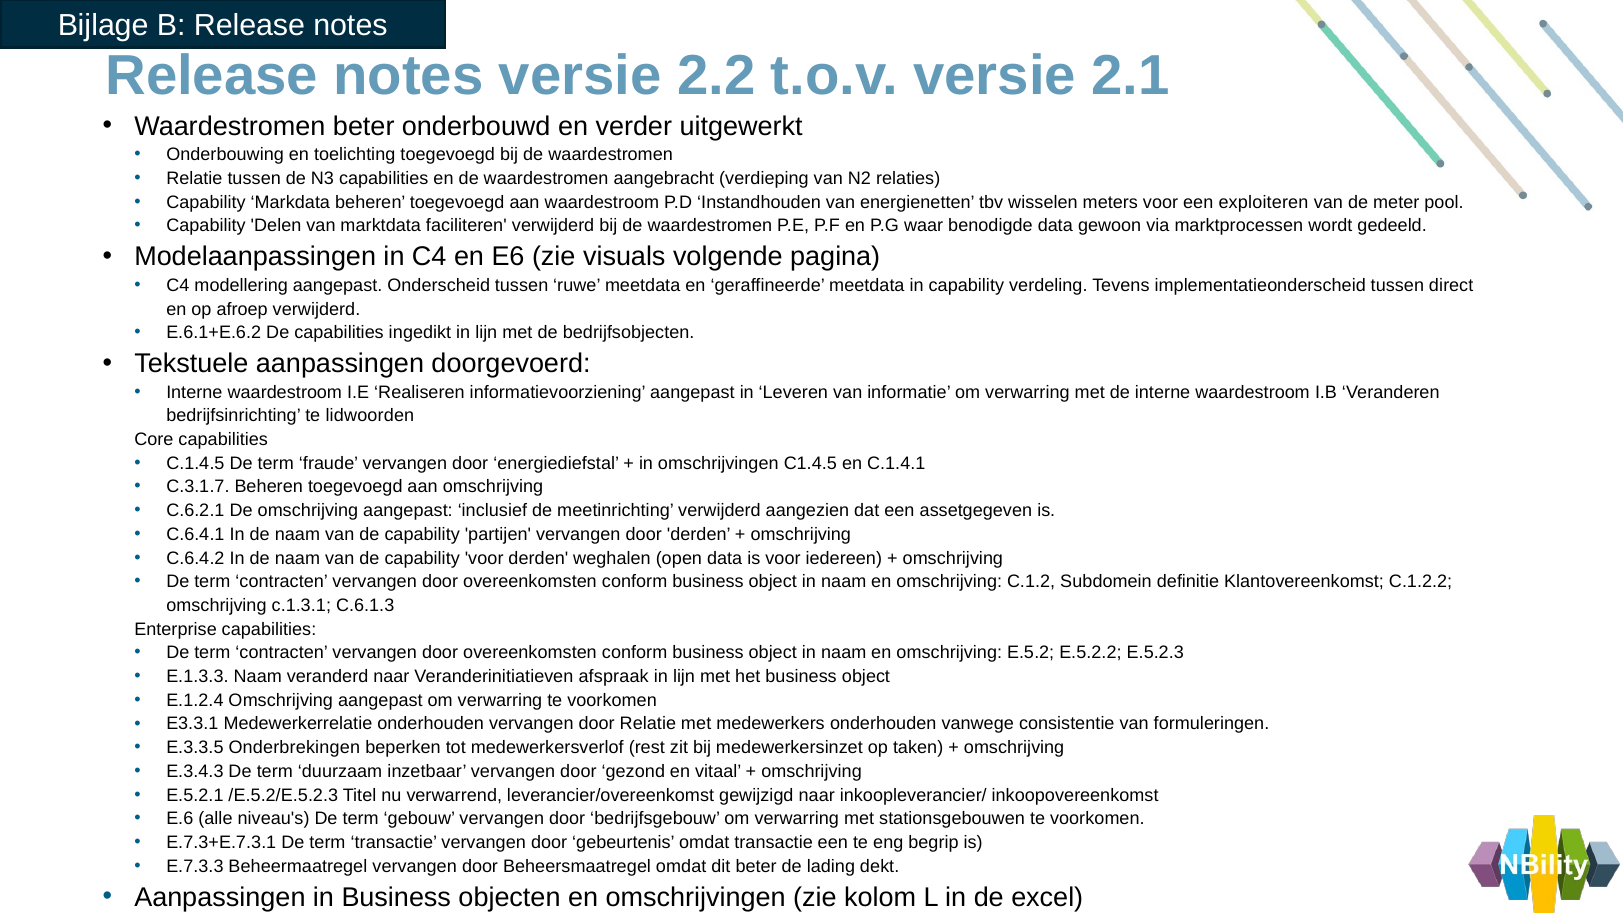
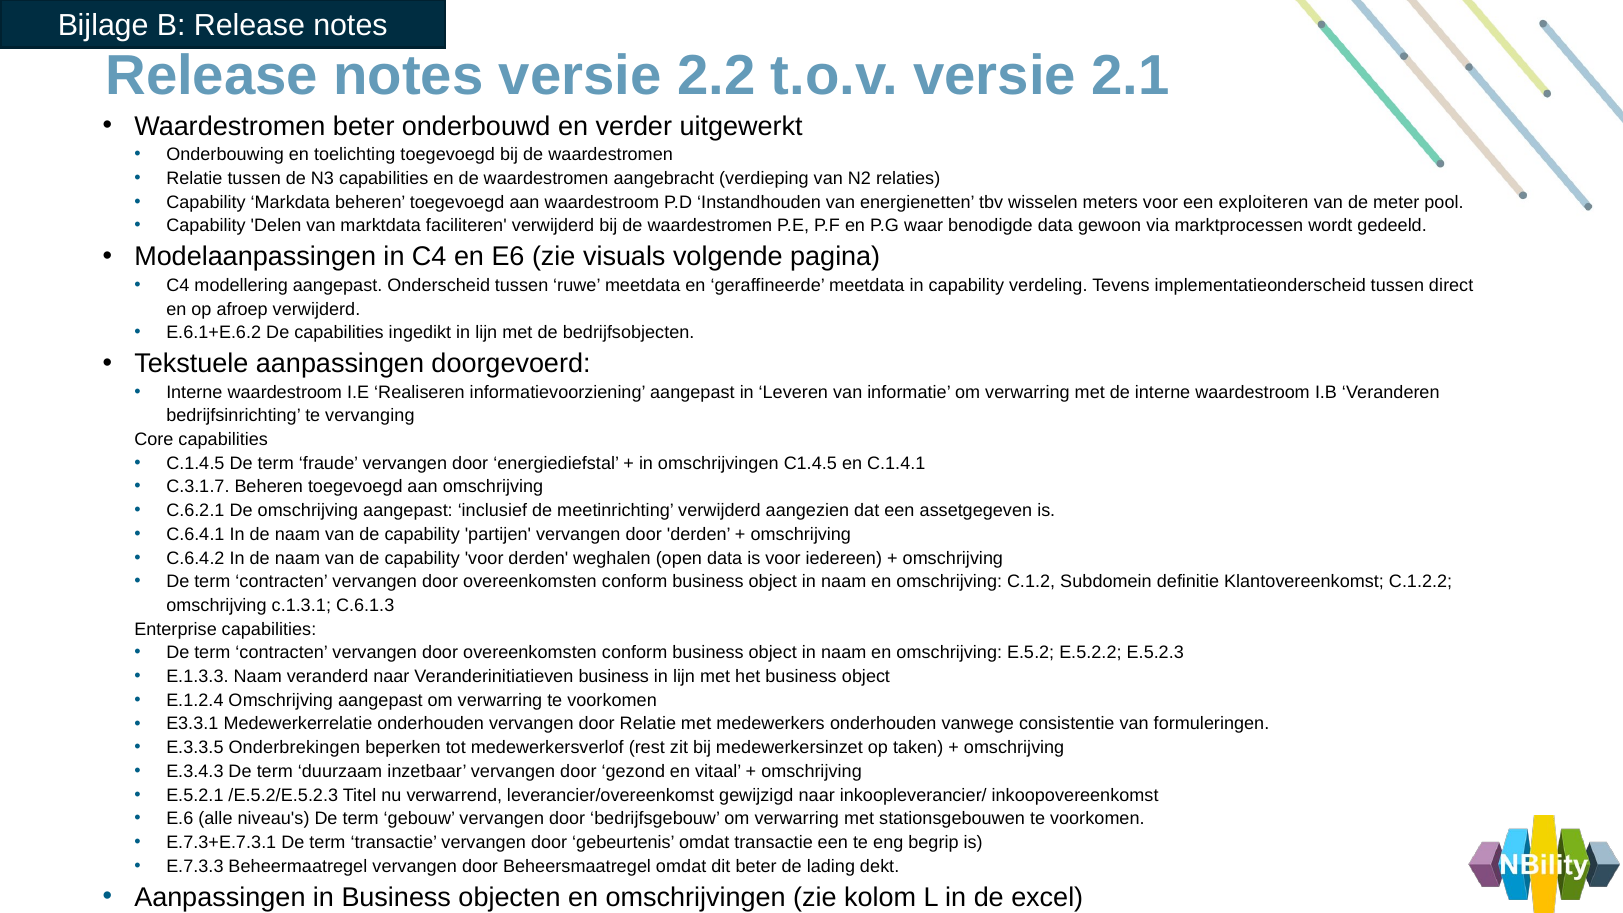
lidwoorden: lidwoorden -> vervanging
Veranderinitiatieven afspraak: afspraak -> business
